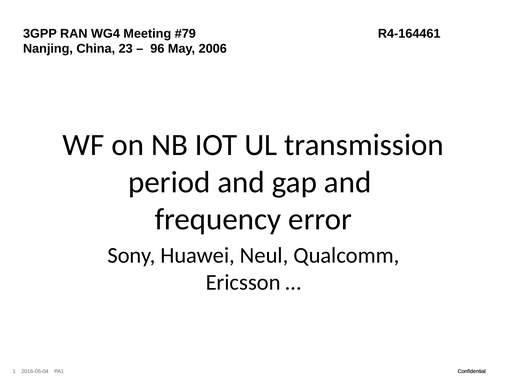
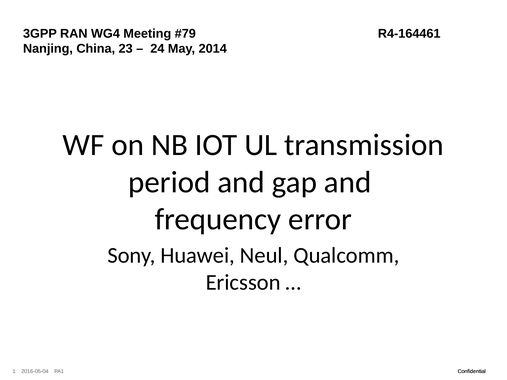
96: 96 -> 24
2006: 2006 -> 2014
